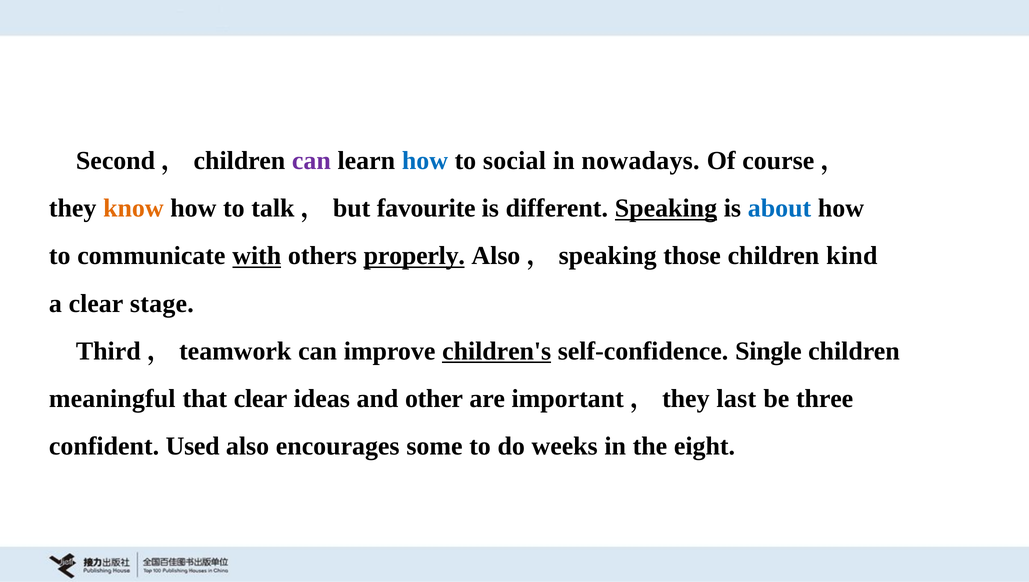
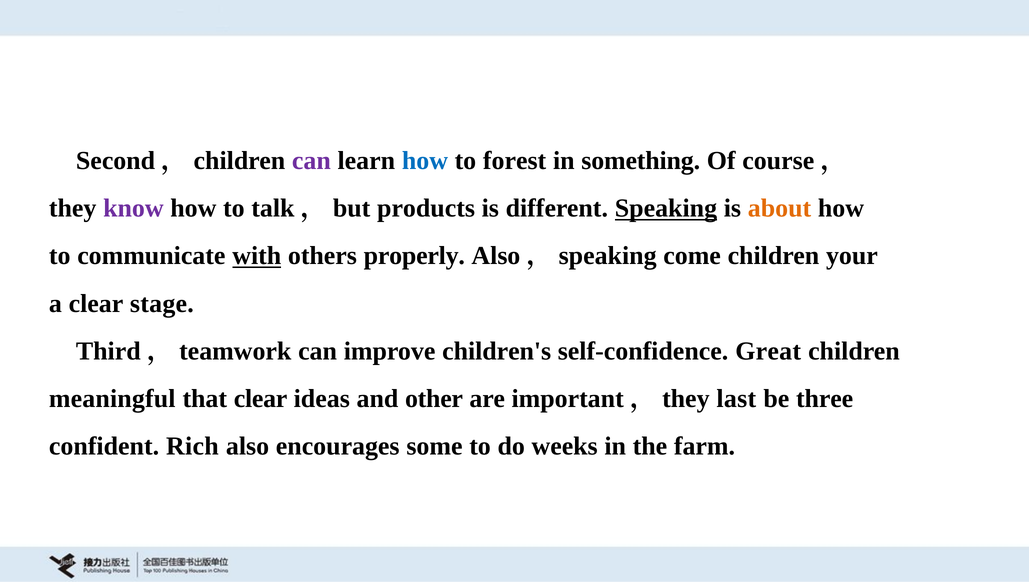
social: social -> forest
nowadays: nowadays -> something
know colour: orange -> purple
favourite: favourite -> products
about colour: blue -> orange
properly underline: present -> none
those: those -> come
kind: kind -> your
children's underline: present -> none
Single: Single -> Great
Used: Used -> Rich
eight: eight -> farm
